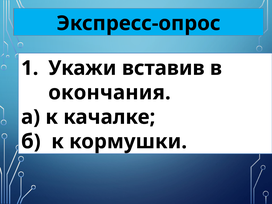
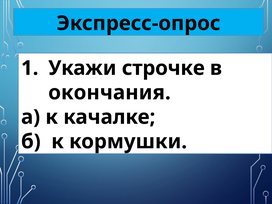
вставив: вставив -> строчке
